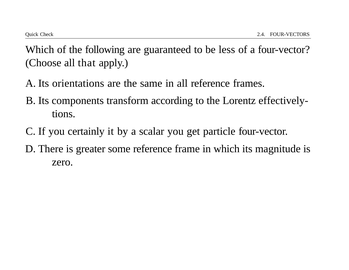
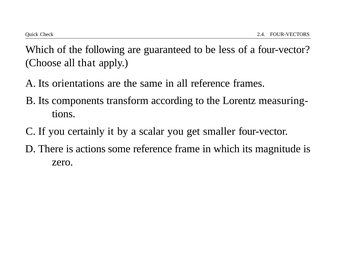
effectively-: effectively- -> measuring-
particle: particle -> smaller
greater: greater -> actions
